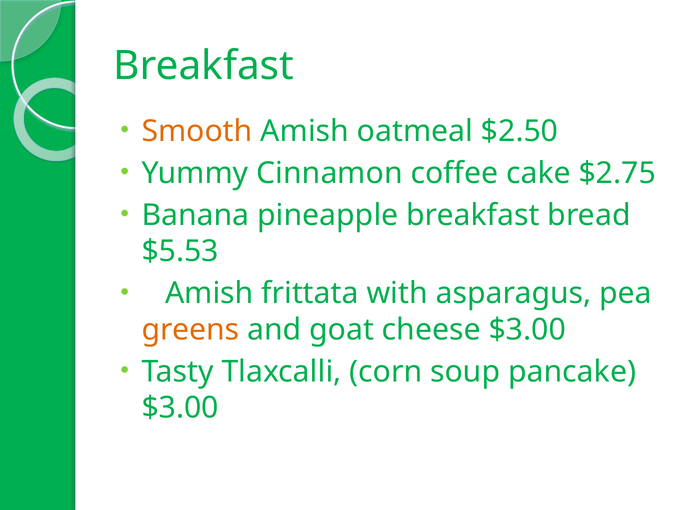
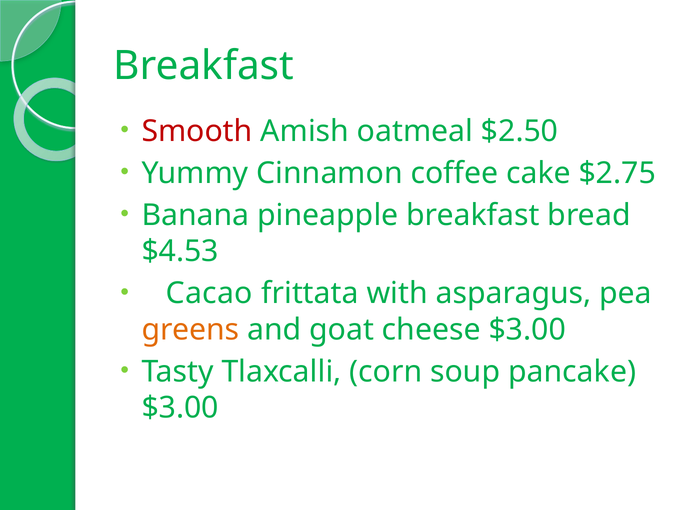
Smooth colour: orange -> red
$5.53: $5.53 -> $4.53
Amish at (209, 293): Amish -> Cacao
